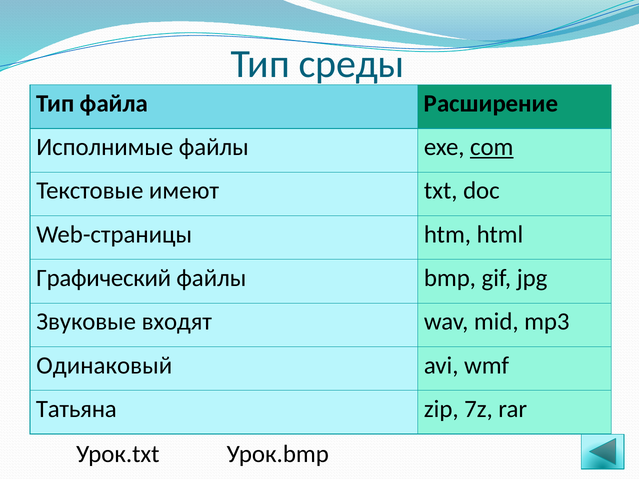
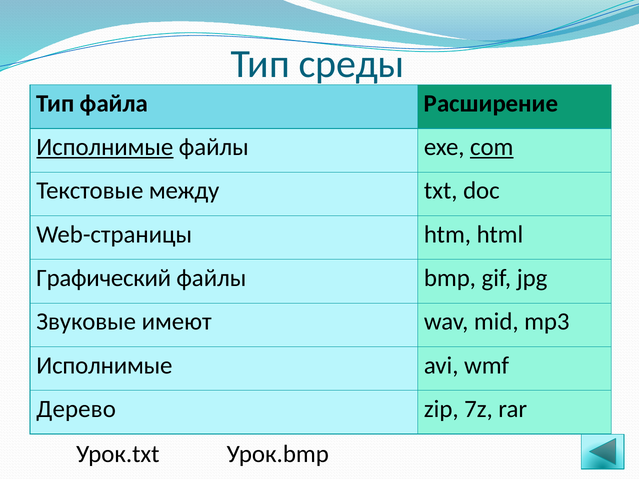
Исполнимые at (105, 147) underline: none -> present
имеют: имеют -> между
входят: входят -> имеют
Одинаковый at (104, 366): Одинаковый -> Исполнимые
Татьяна: Татьяна -> Дерево
